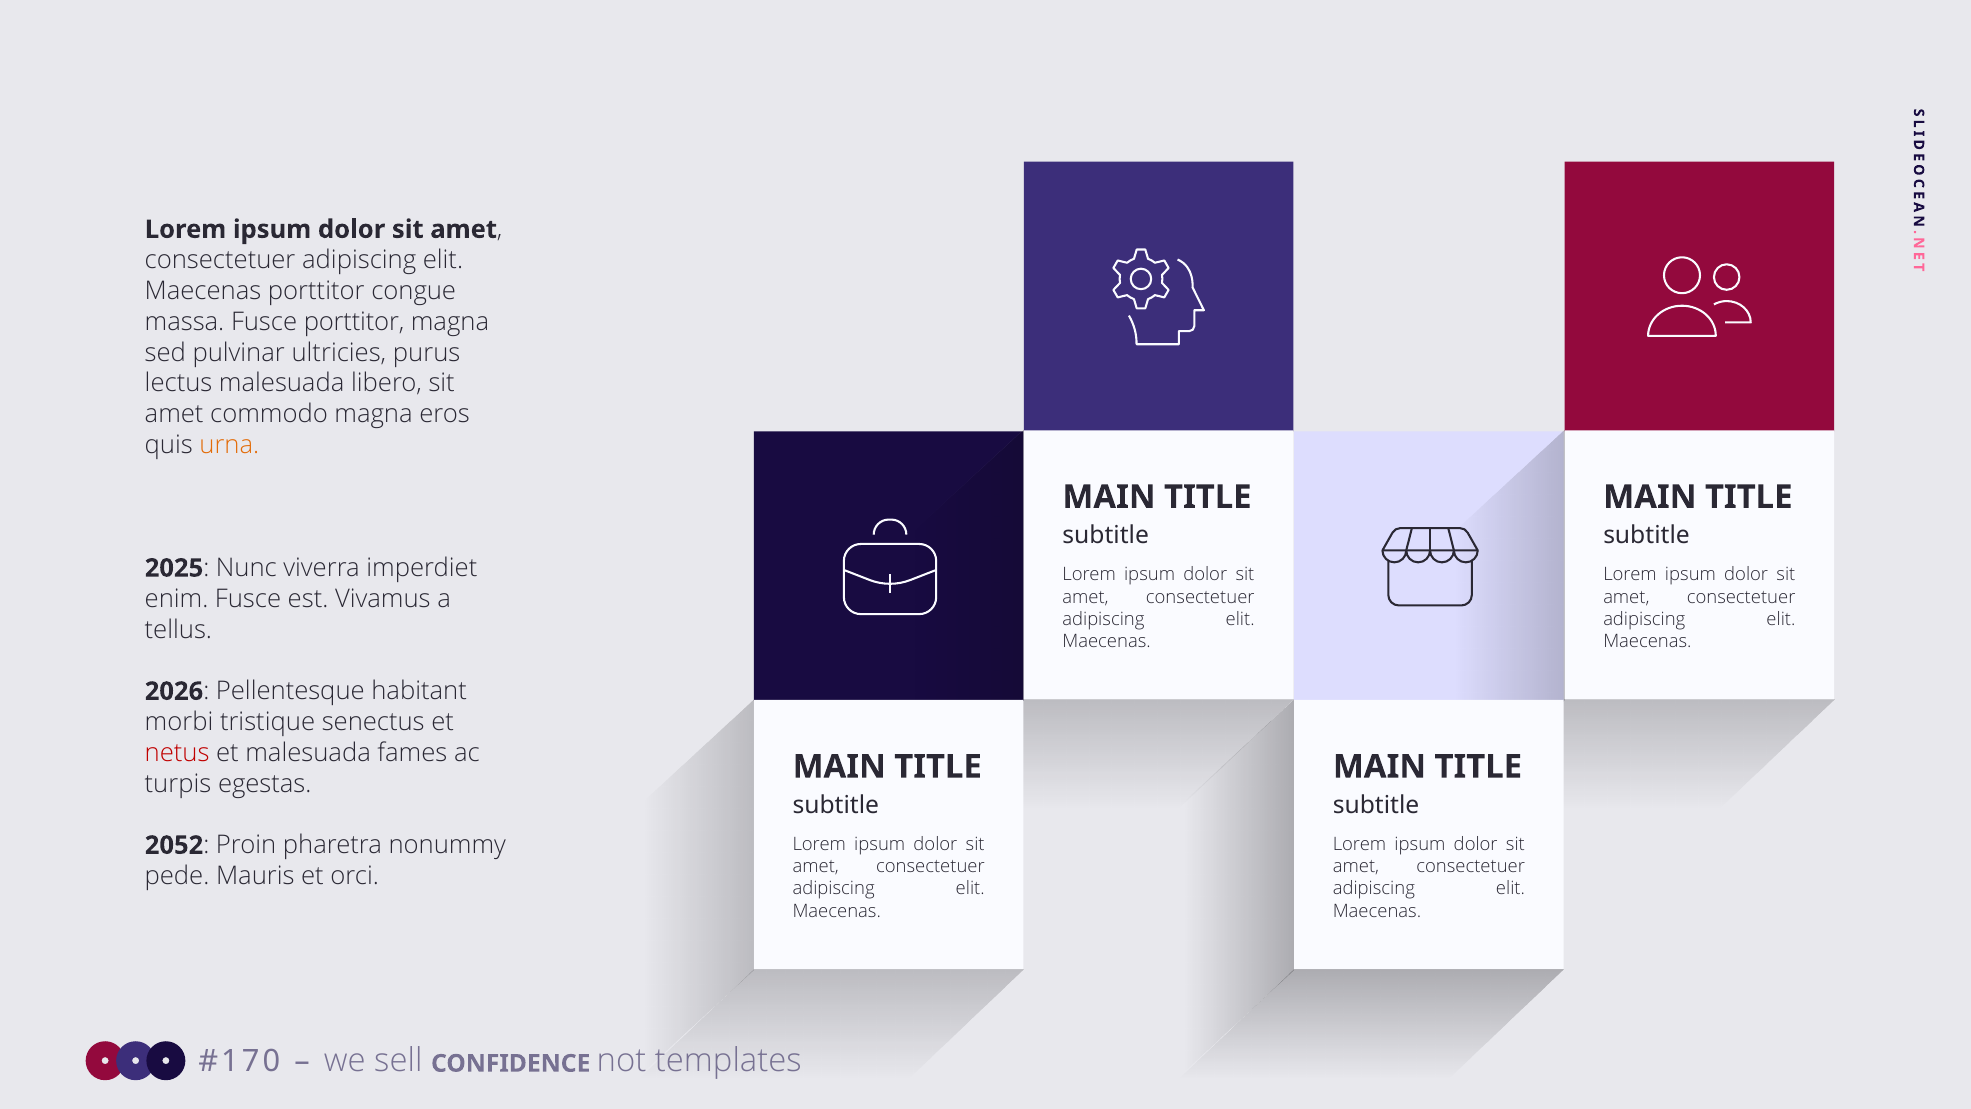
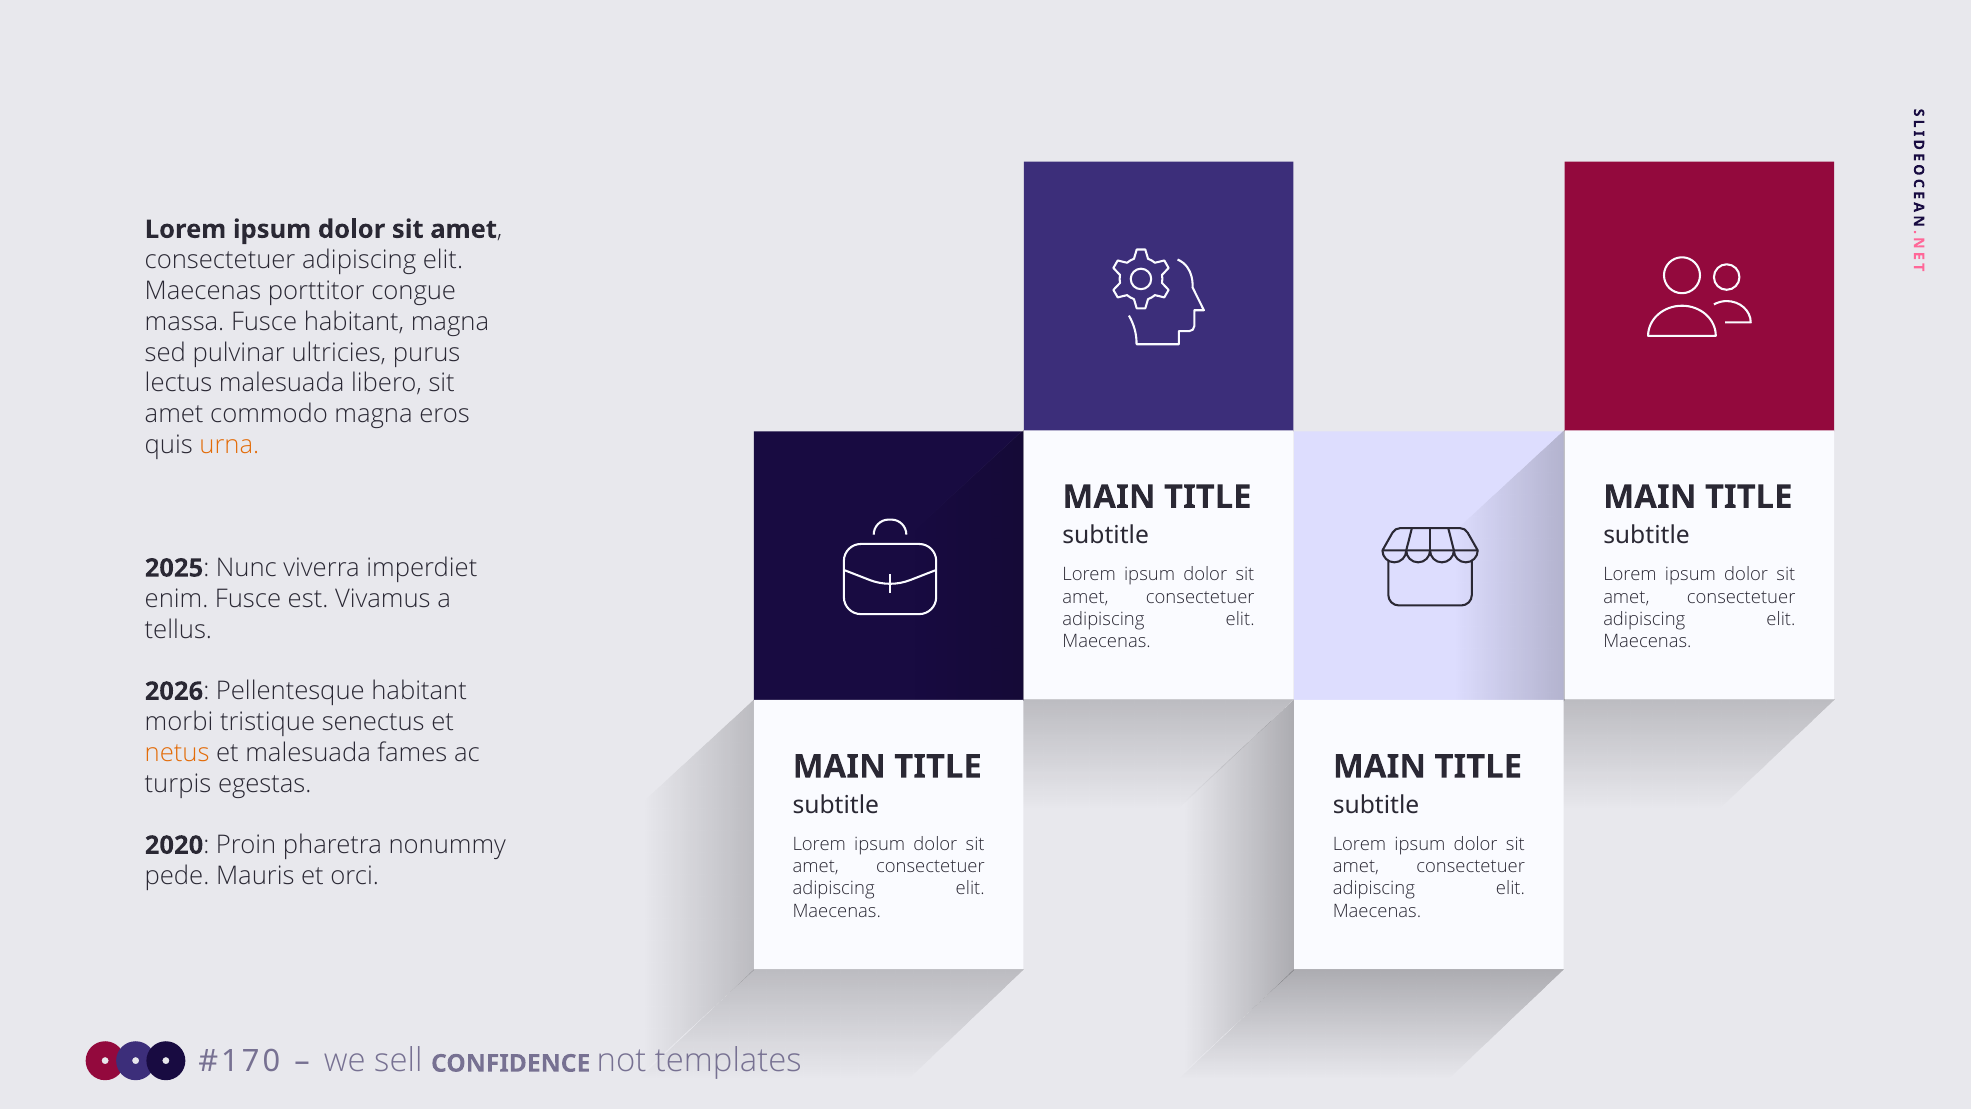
Fusce porttitor: porttitor -> habitant
netus colour: red -> orange
2052: 2052 -> 2020
